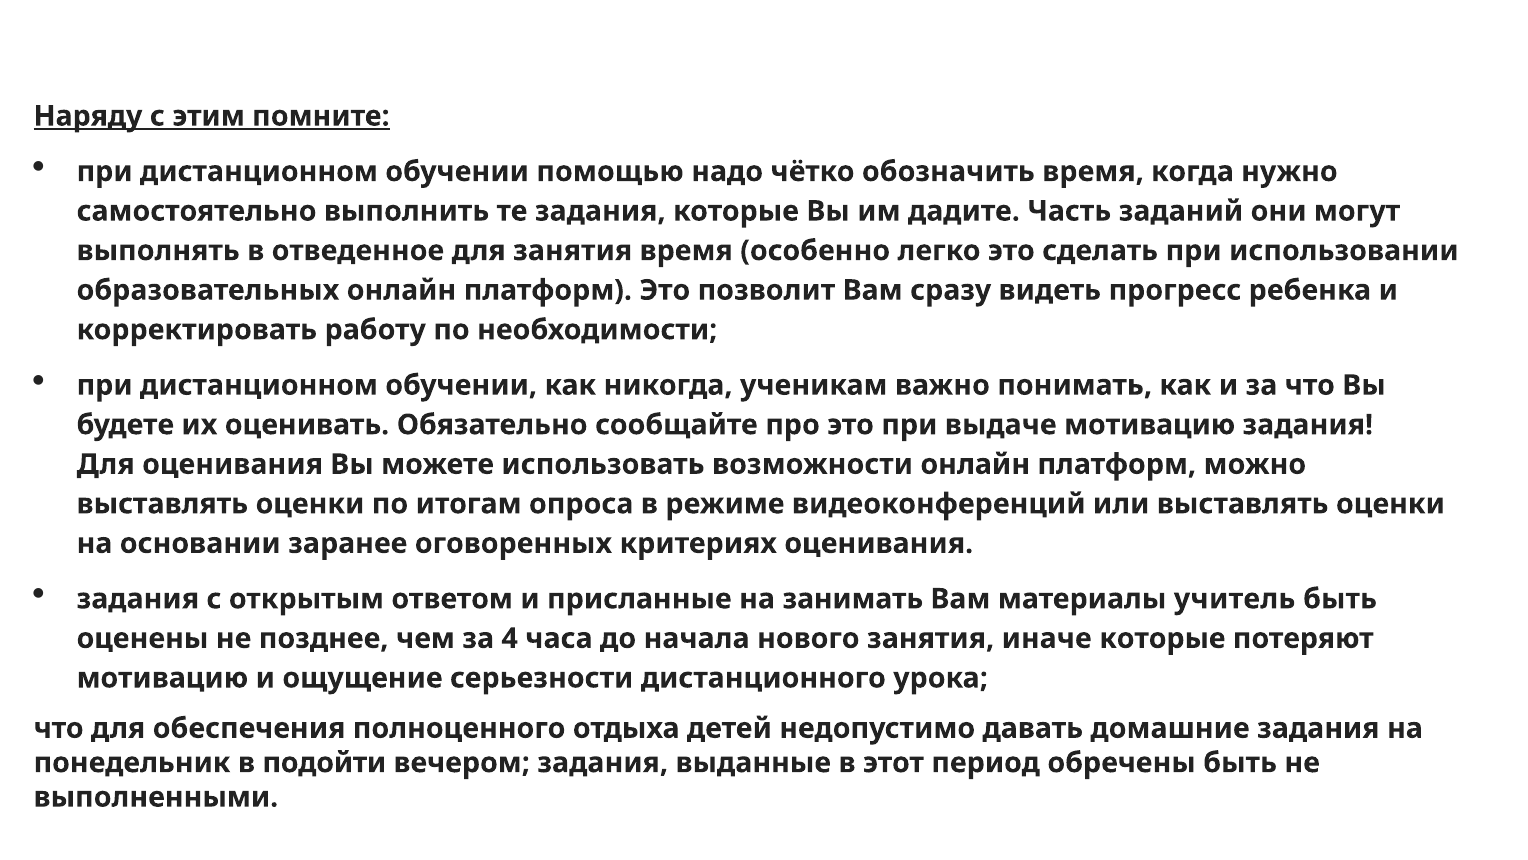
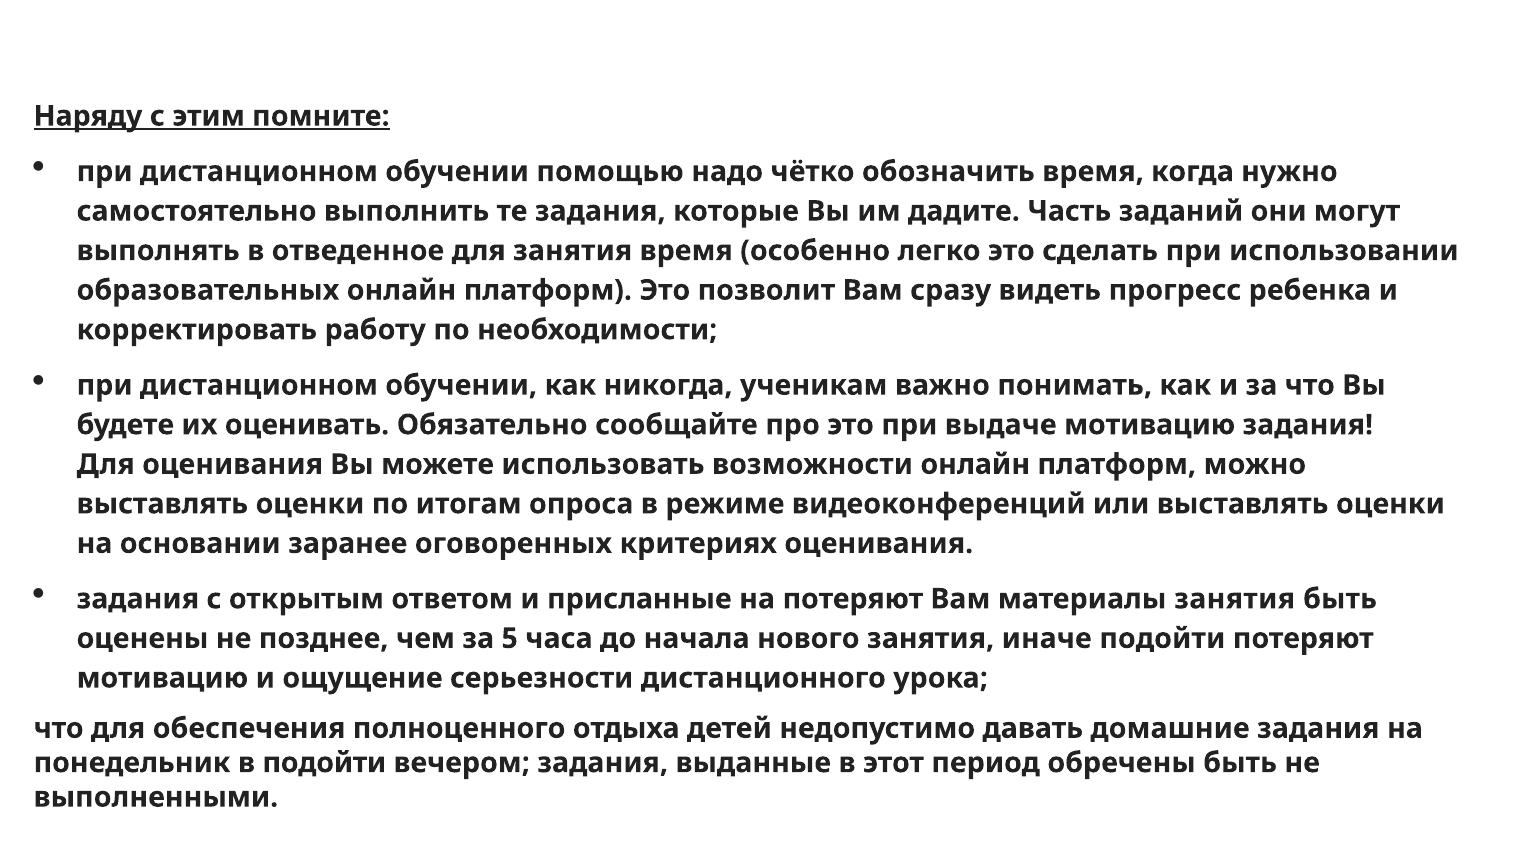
на занимать: занимать -> потеряют
материалы учитель: учитель -> занятия
4: 4 -> 5
иначе которые: которые -> подойти
